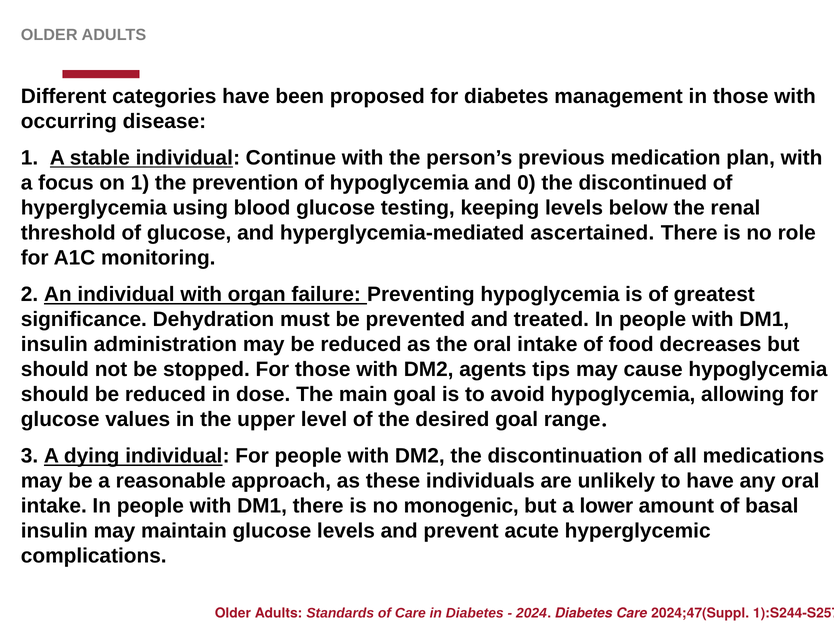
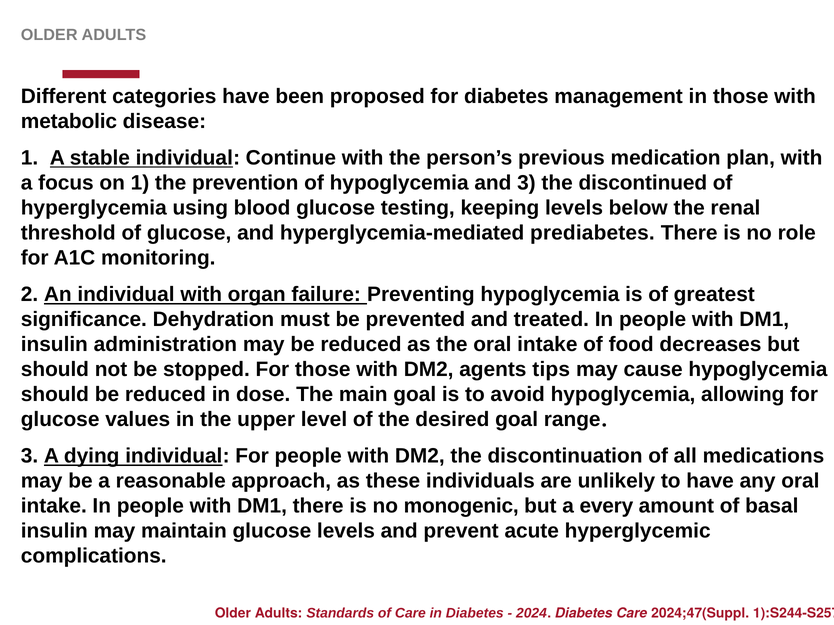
occurring: occurring -> metabolic
and 0: 0 -> 3
ascertained: ascertained -> prediabetes
lower: lower -> every
